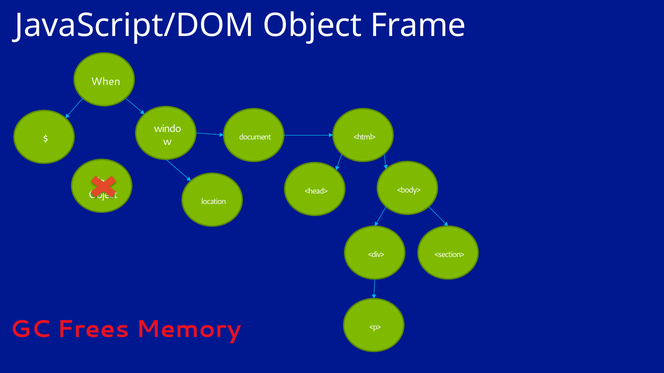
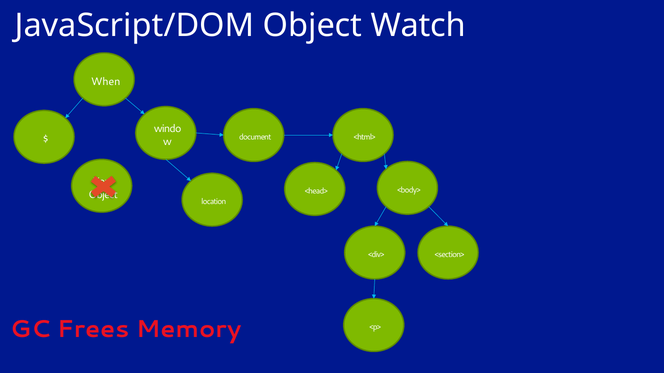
Frame: Frame -> Watch
